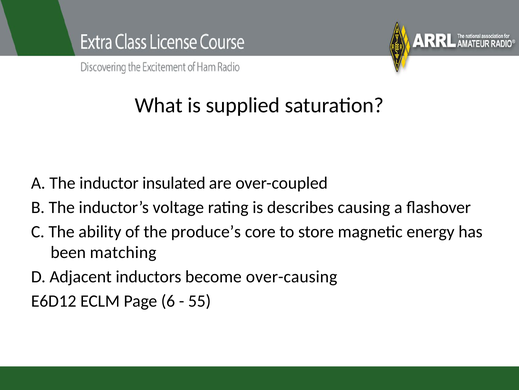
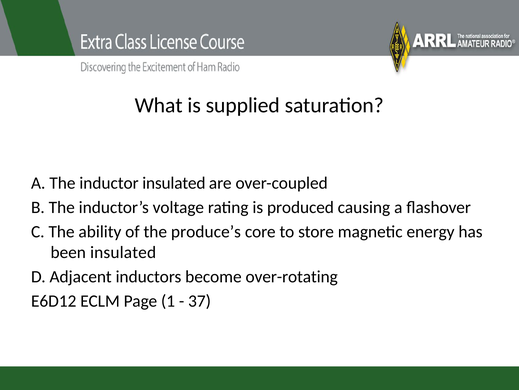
describes: describes -> produced
been matching: matching -> insulated
over-causing: over-causing -> over-rotating
6: 6 -> 1
55: 55 -> 37
